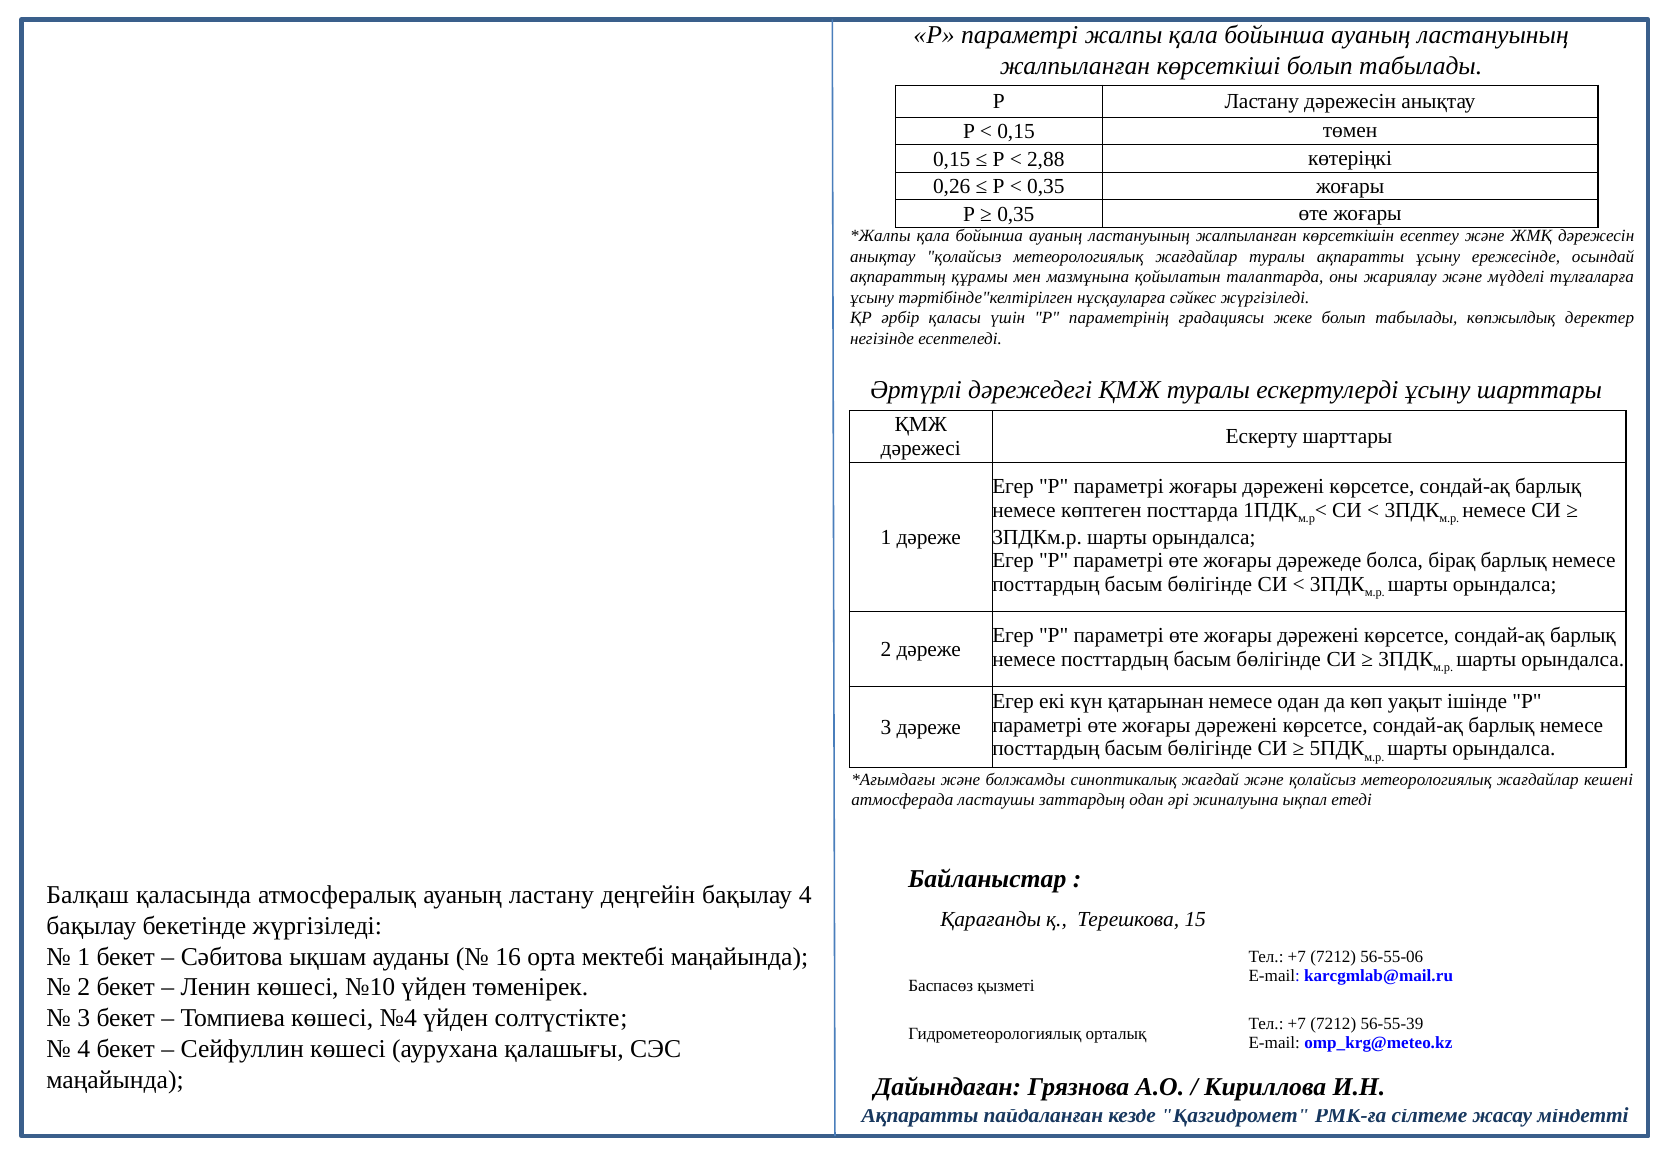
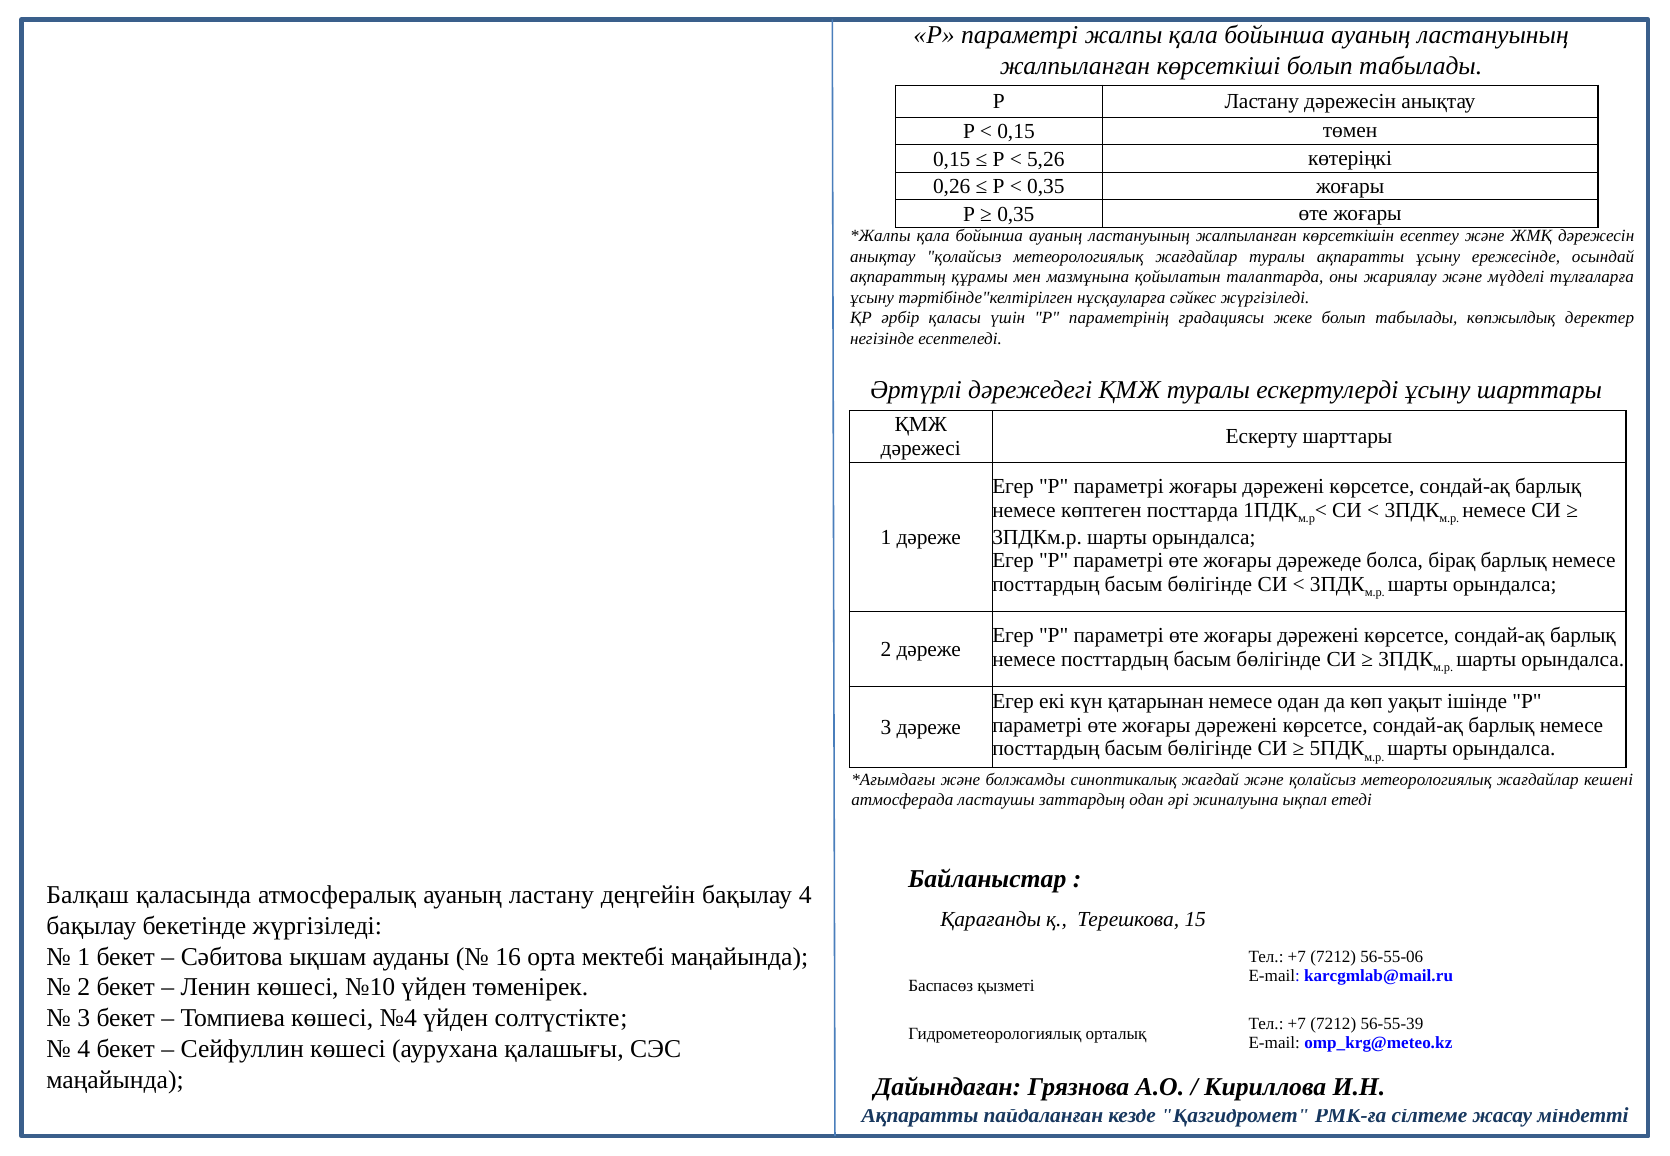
2,88: 2,88 -> 5,26
